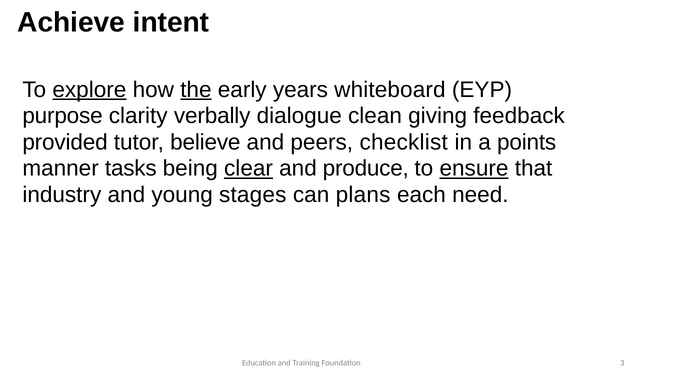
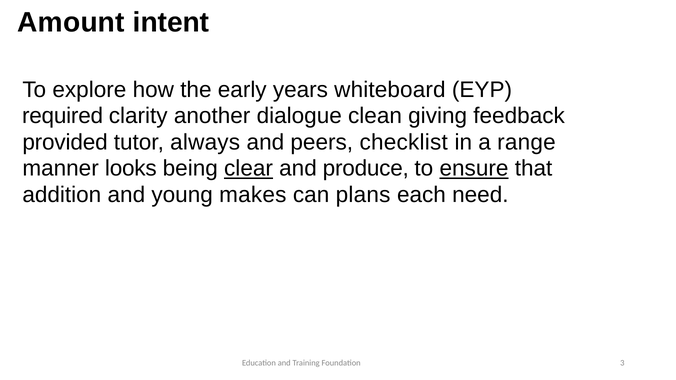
Achieve: Achieve -> Amount
explore underline: present -> none
the underline: present -> none
purpose: purpose -> required
verbally: verbally -> another
believe: believe -> always
points: points -> range
tasks: tasks -> looks
industry: industry -> addition
stages: stages -> makes
